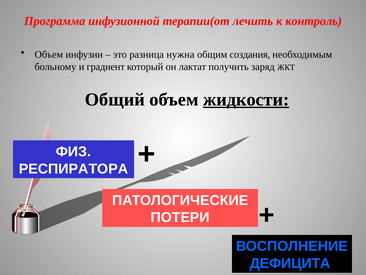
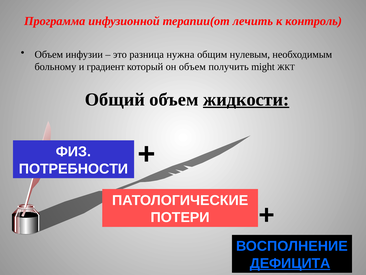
создания: создания -> нулевым
он лактат: лактат -> объем
заряд: заряд -> might
РЕСПИРАТОРА: РЕСПИРАТОРА -> ПОТРЕБНОСТИ
ДЕФИЦИТА underline: none -> present
